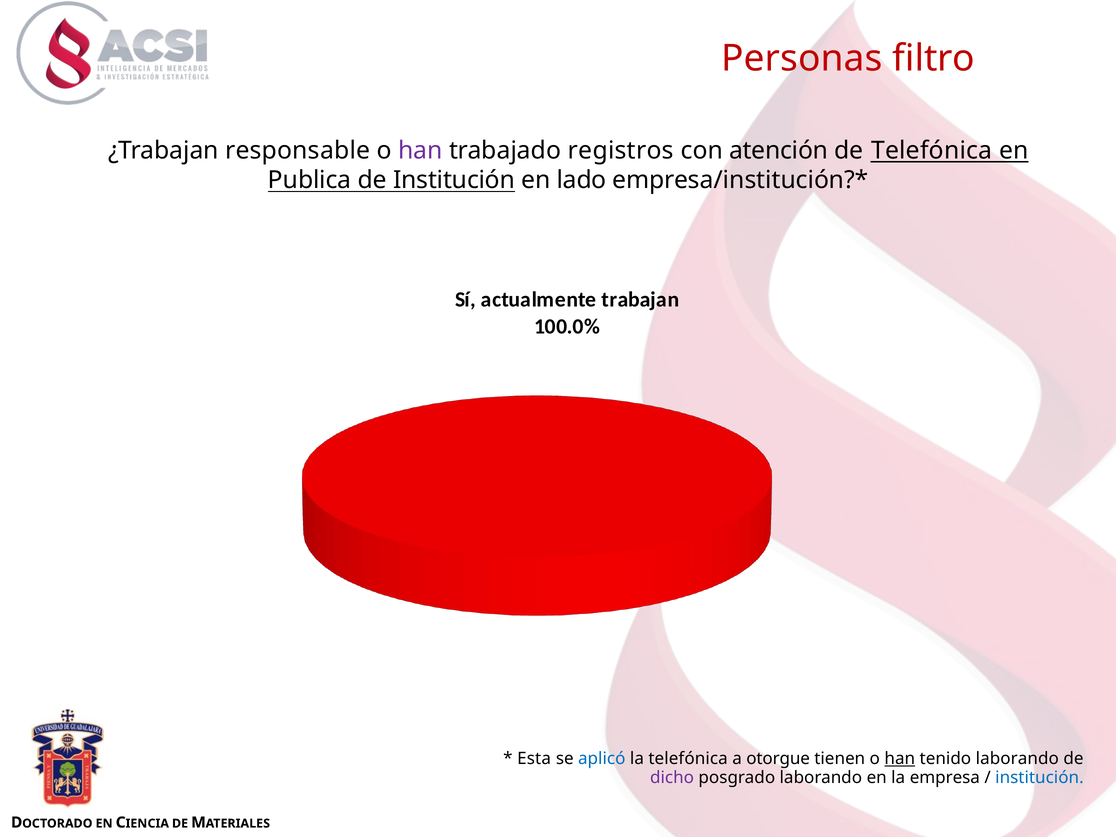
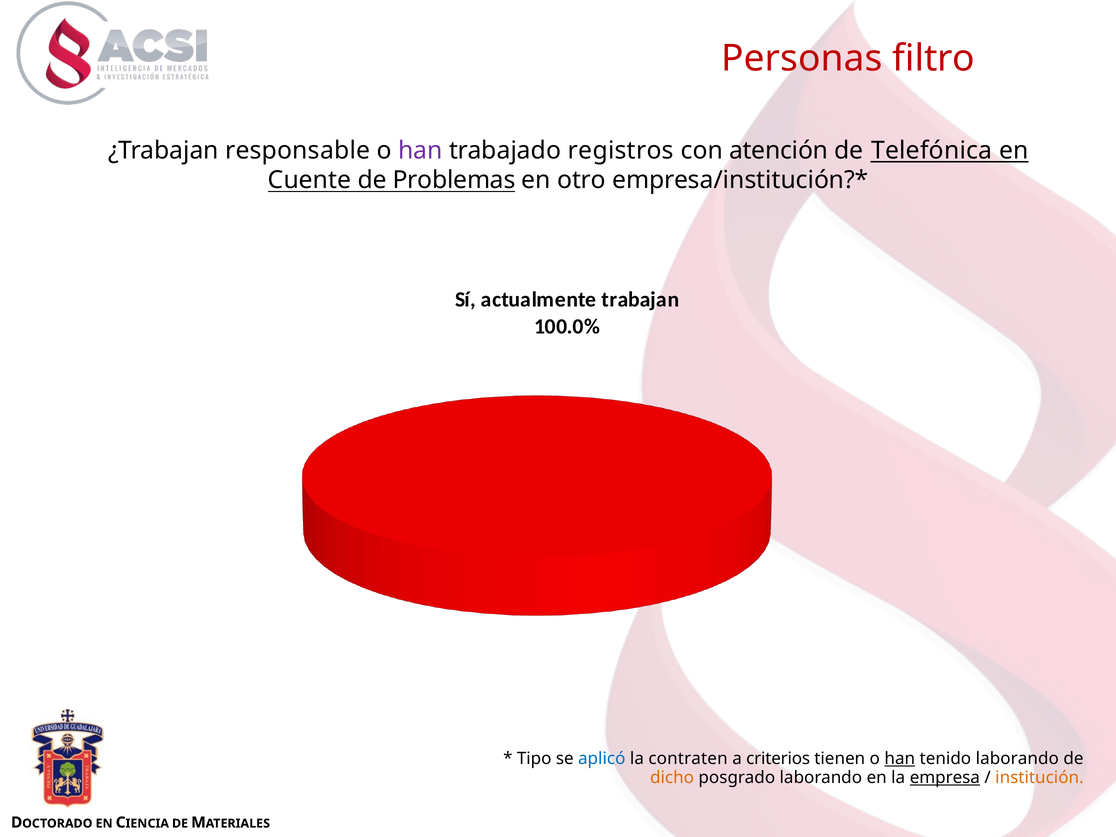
Publica: Publica -> Cuente
de Institución: Institución -> Problemas
lado: lado -> otro
Esta: Esta -> Tipo
la telefónica: telefónica -> contraten
otorgue: otorgue -> criterios
dicho colour: purple -> orange
empresa underline: none -> present
institución at (1039, 778) colour: blue -> orange
